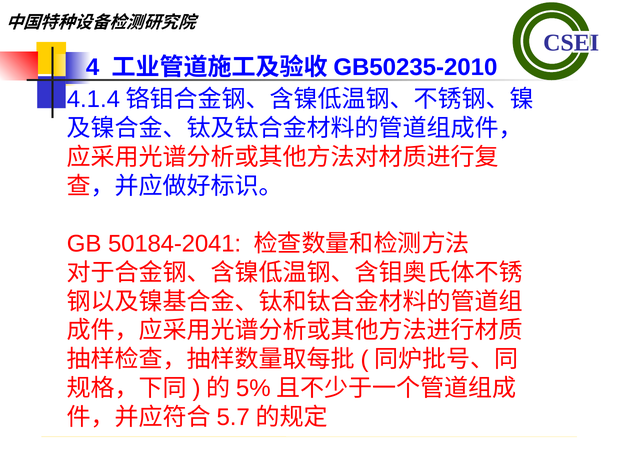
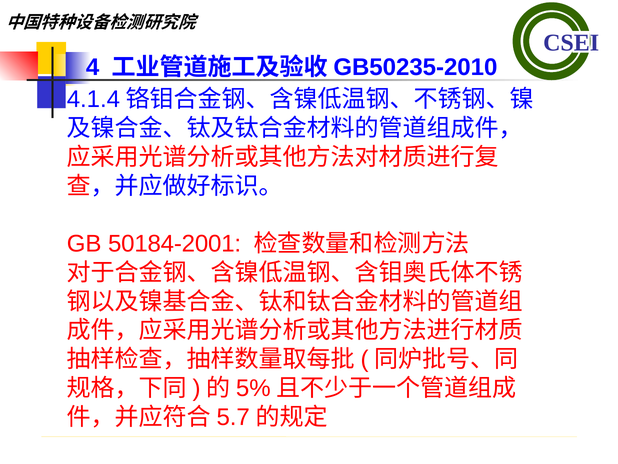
50184-2041: 50184-2041 -> 50184-2001
